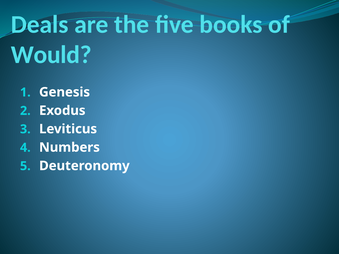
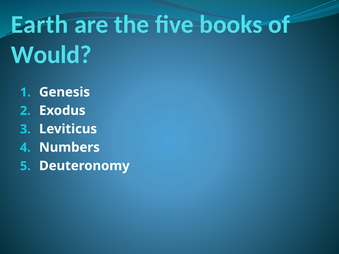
Deals: Deals -> Earth
